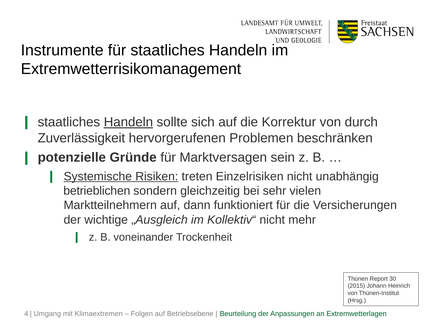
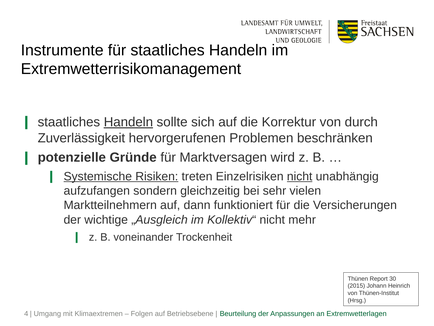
sein: sein -> wird
nicht at (300, 176) underline: none -> present
betrieblichen: betrieblichen -> aufzufangen
